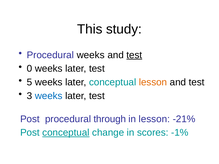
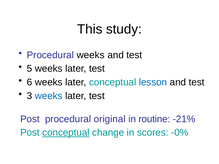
test at (134, 55) underline: present -> none
0: 0 -> 5
5: 5 -> 6
lesson at (153, 82) colour: orange -> blue
through: through -> original
in lesson: lesson -> routine
-1%: -1% -> -0%
